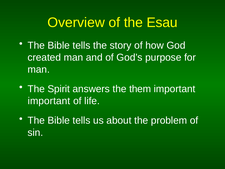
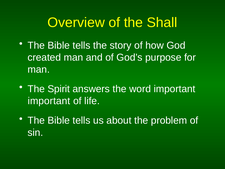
Esau: Esau -> Shall
them: them -> word
